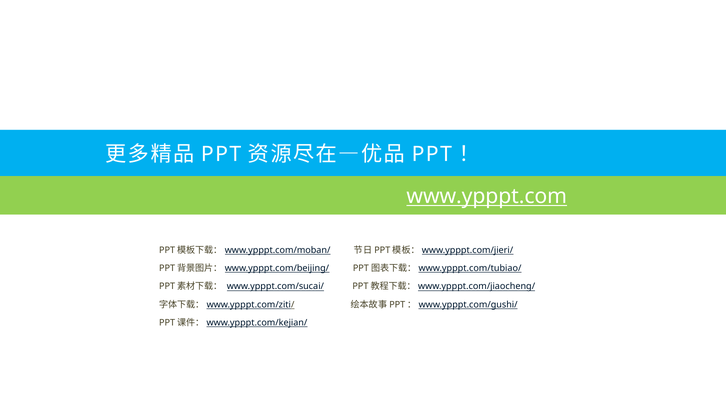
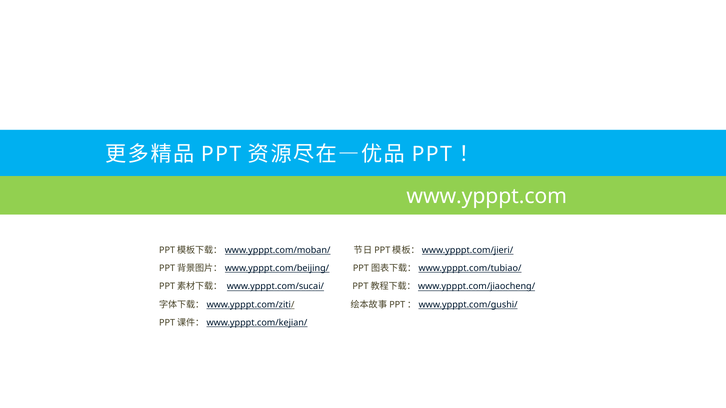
www.ypppt.com underline: present -> none
